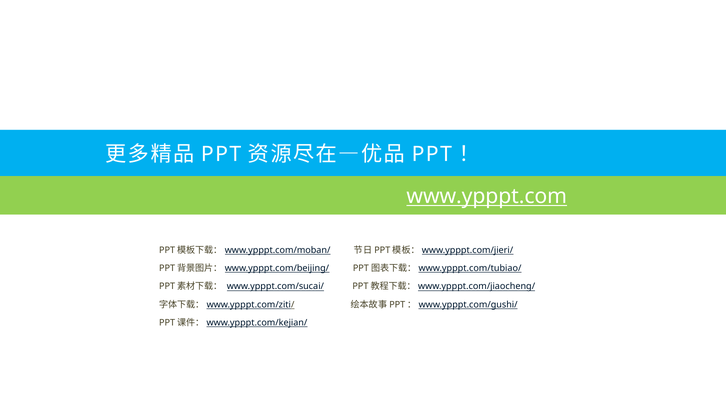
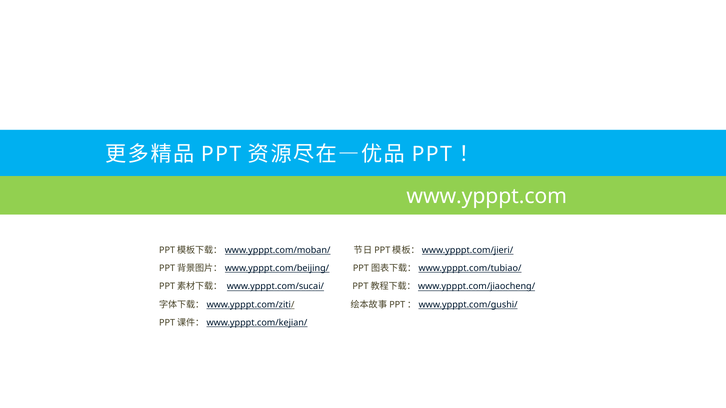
www.ypppt.com underline: present -> none
